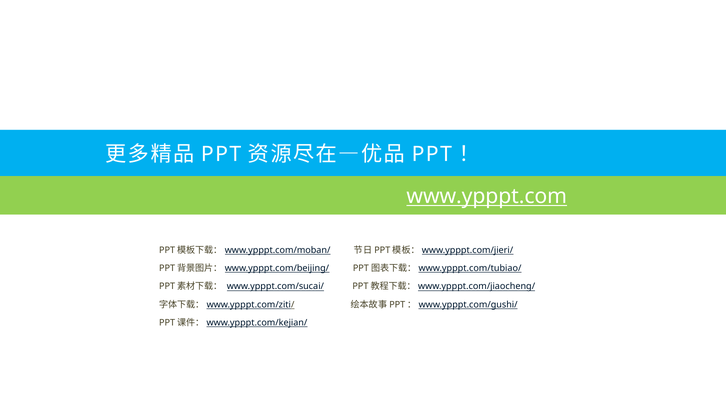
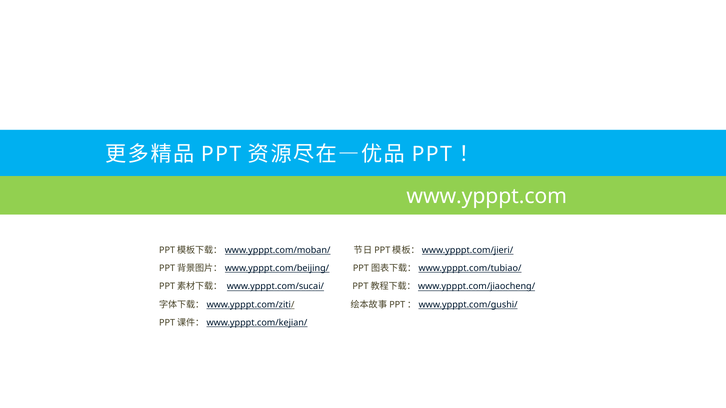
www.ypppt.com underline: present -> none
